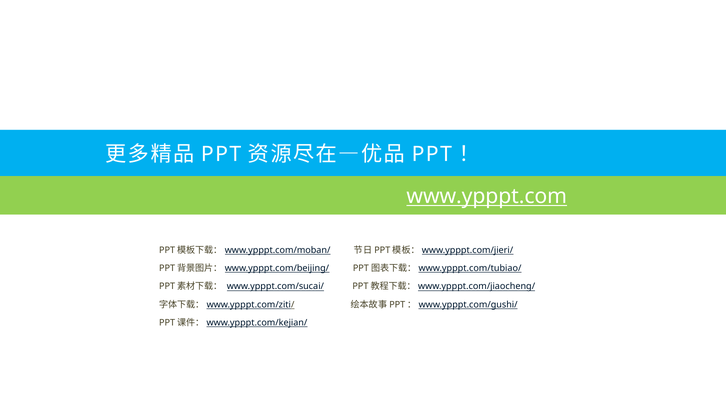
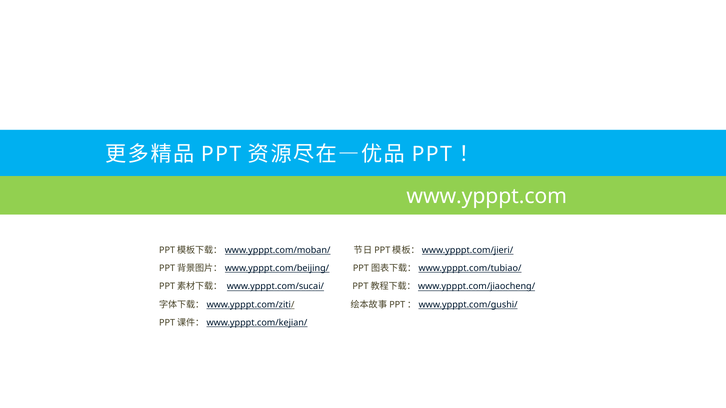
www.ypppt.com underline: present -> none
